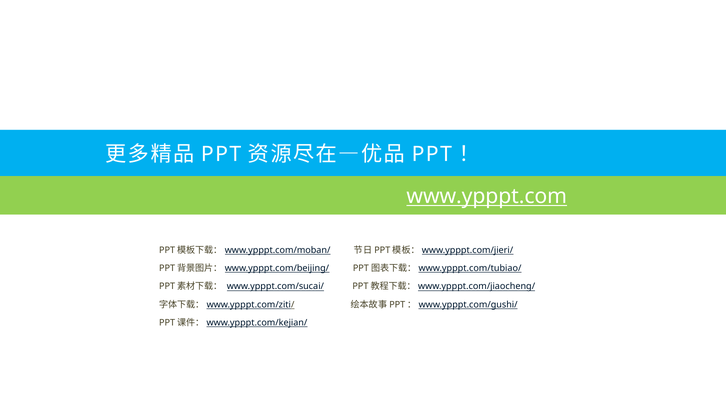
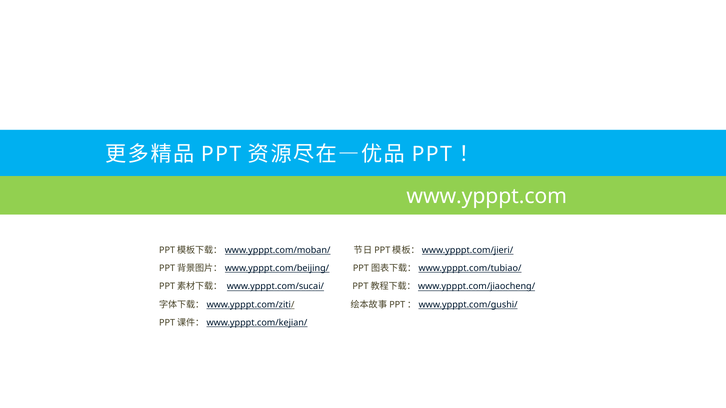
www.ypppt.com underline: present -> none
